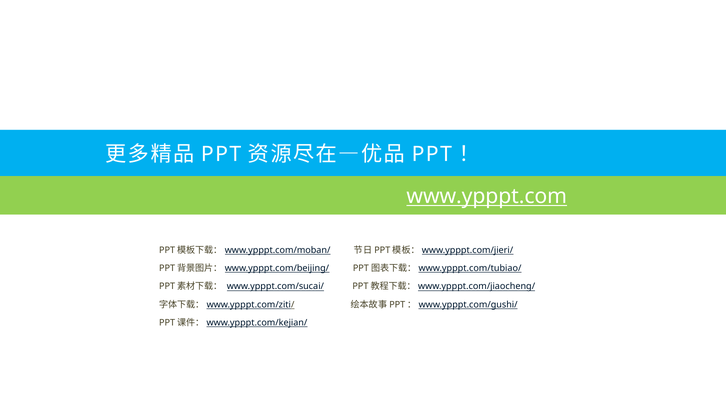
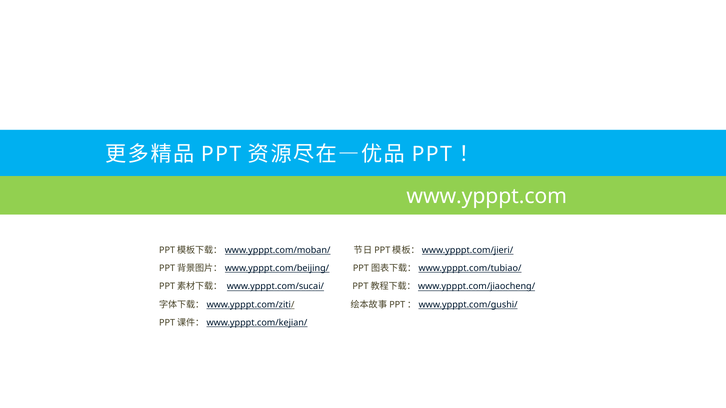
www.ypppt.com underline: present -> none
